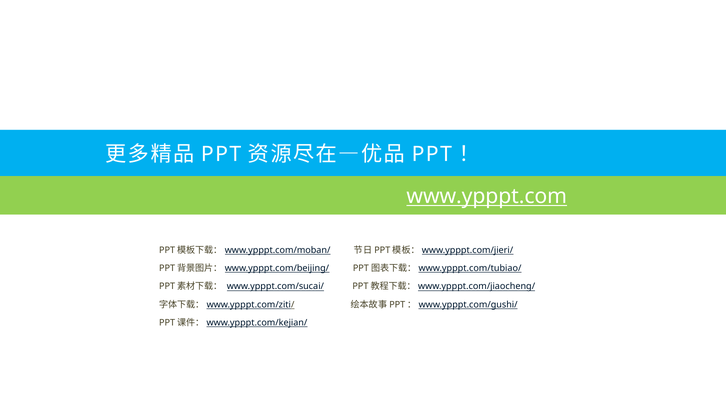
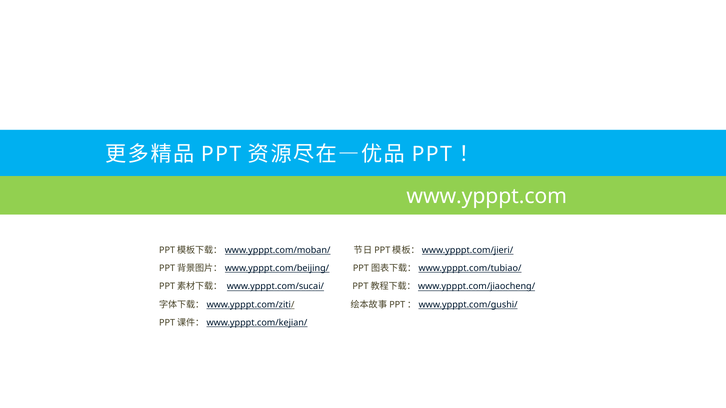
www.ypppt.com underline: present -> none
